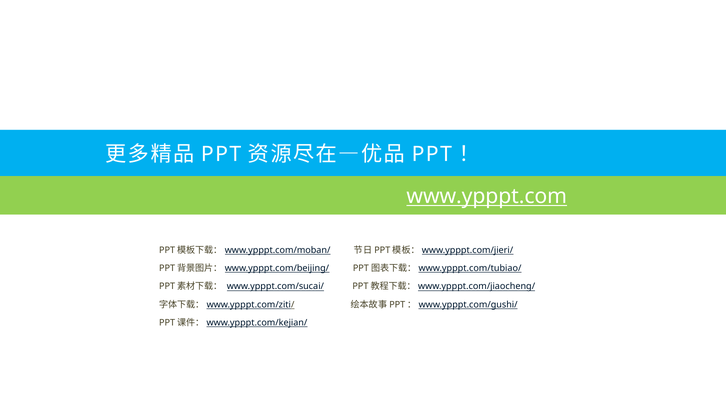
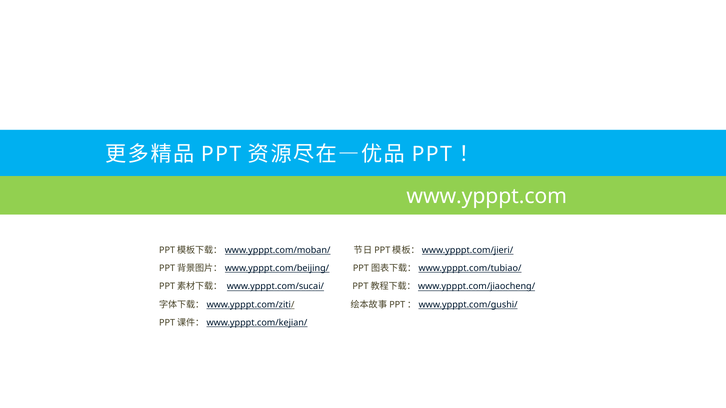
www.ypppt.com underline: present -> none
